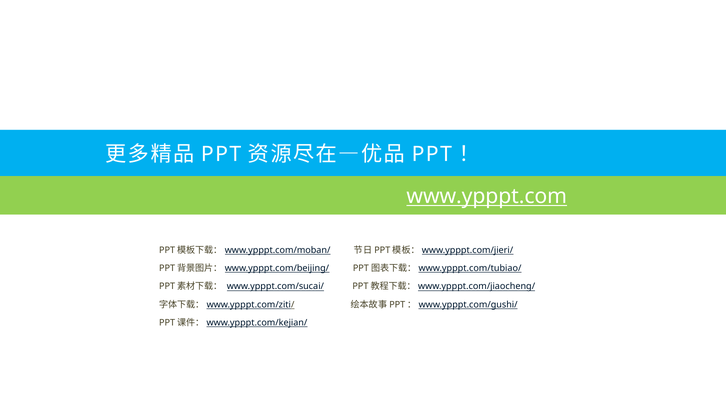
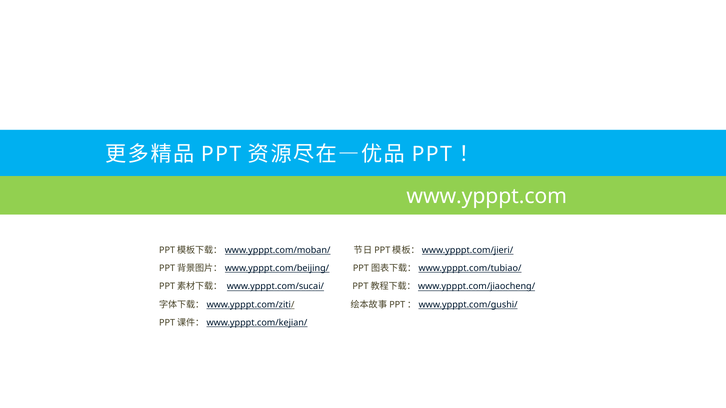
www.ypppt.com underline: present -> none
